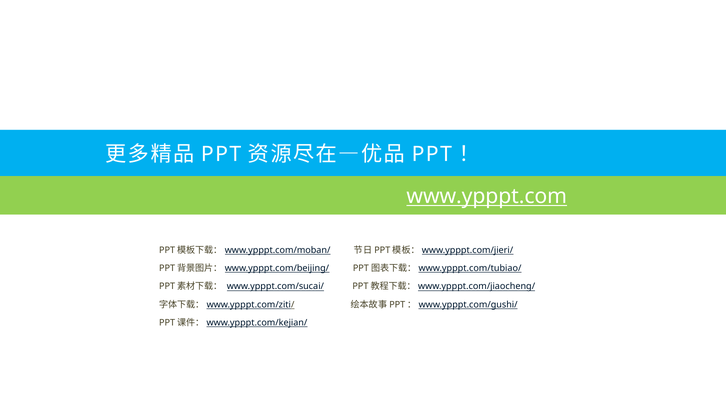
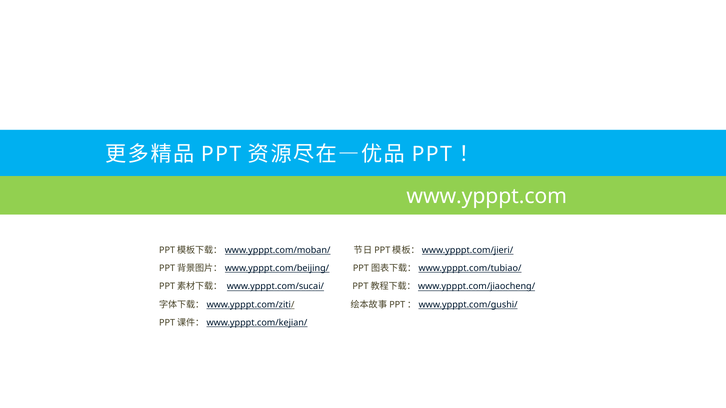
www.ypppt.com underline: present -> none
